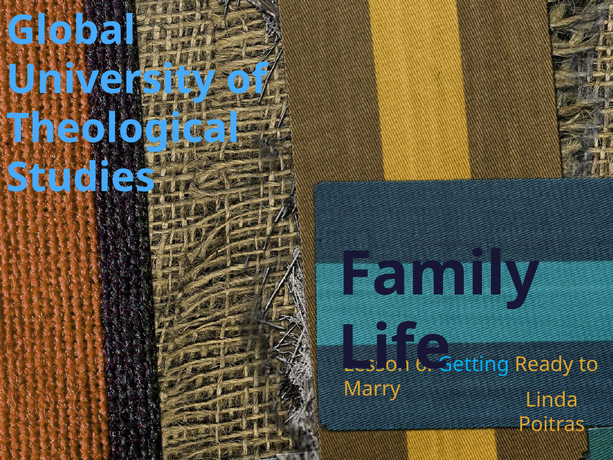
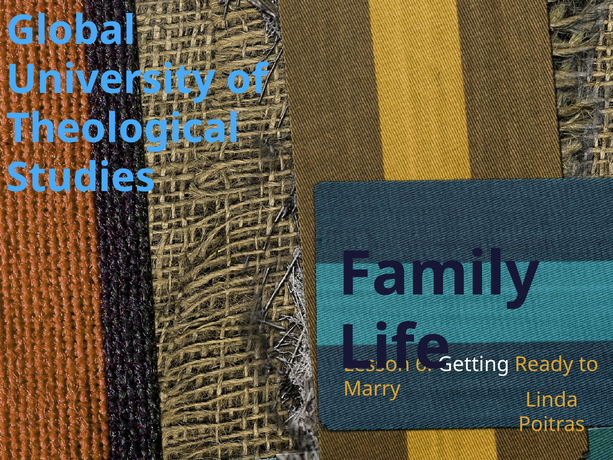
Getting colour: light blue -> white
